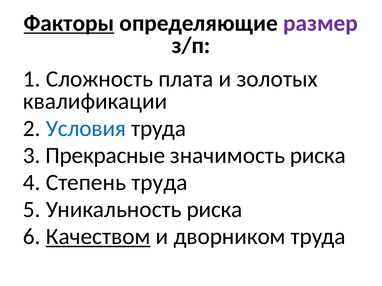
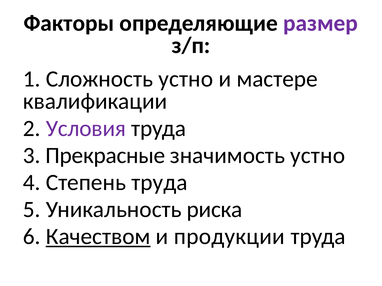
Факторы underline: present -> none
Сложность плата: плата -> устно
золотых: золотых -> мастере
Условия colour: blue -> purple
значимость риска: риска -> устно
дворником: дворником -> продукции
